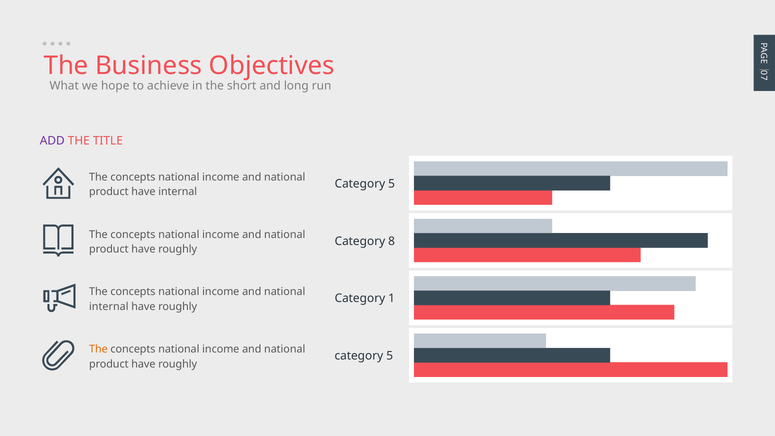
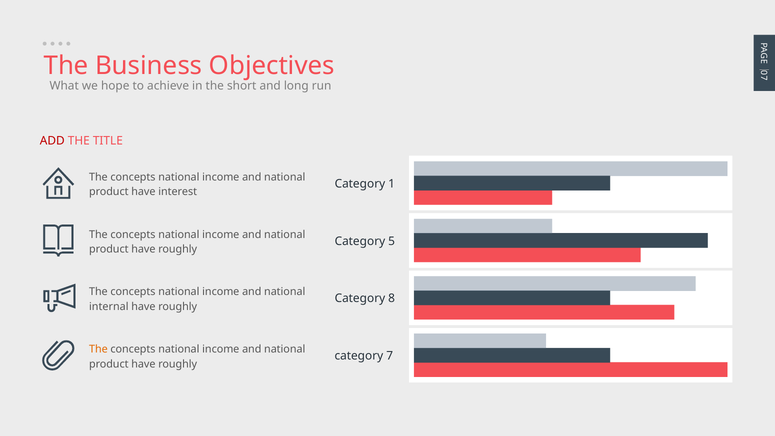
ADD colour: purple -> red
5 at (392, 184): 5 -> 1
have internal: internal -> interest
8: 8 -> 5
1: 1 -> 8
5 at (390, 356): 5 -> 7
